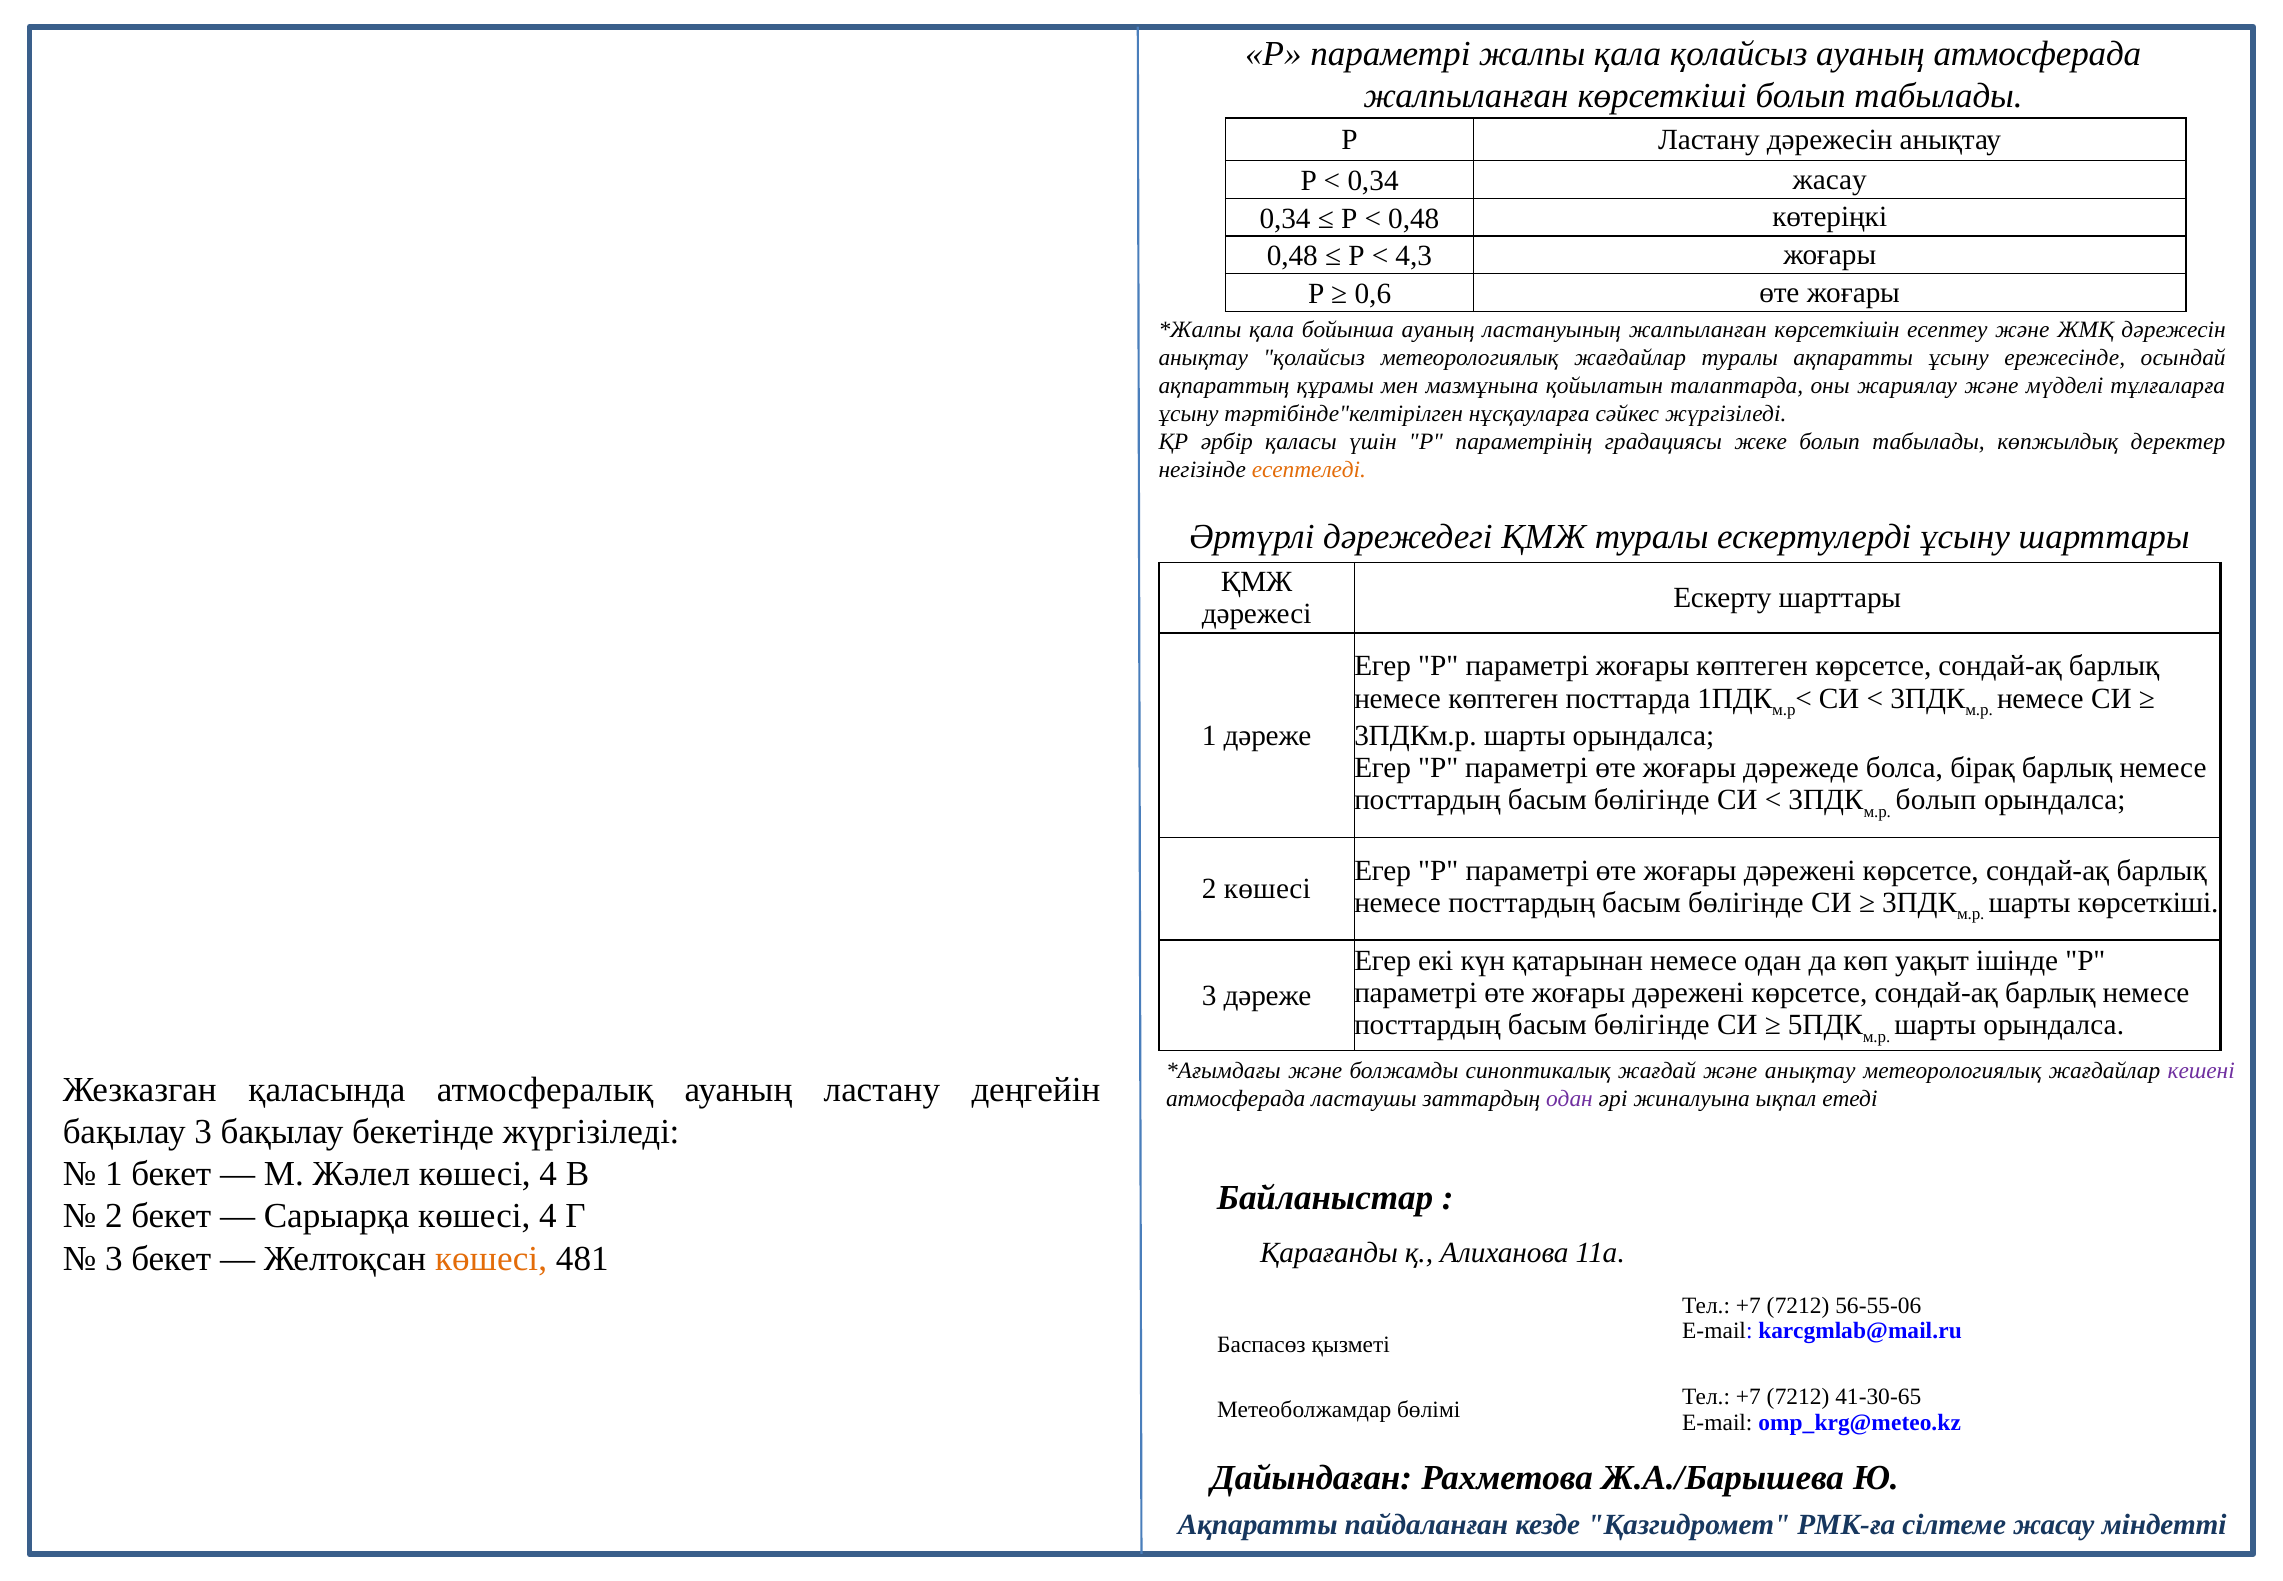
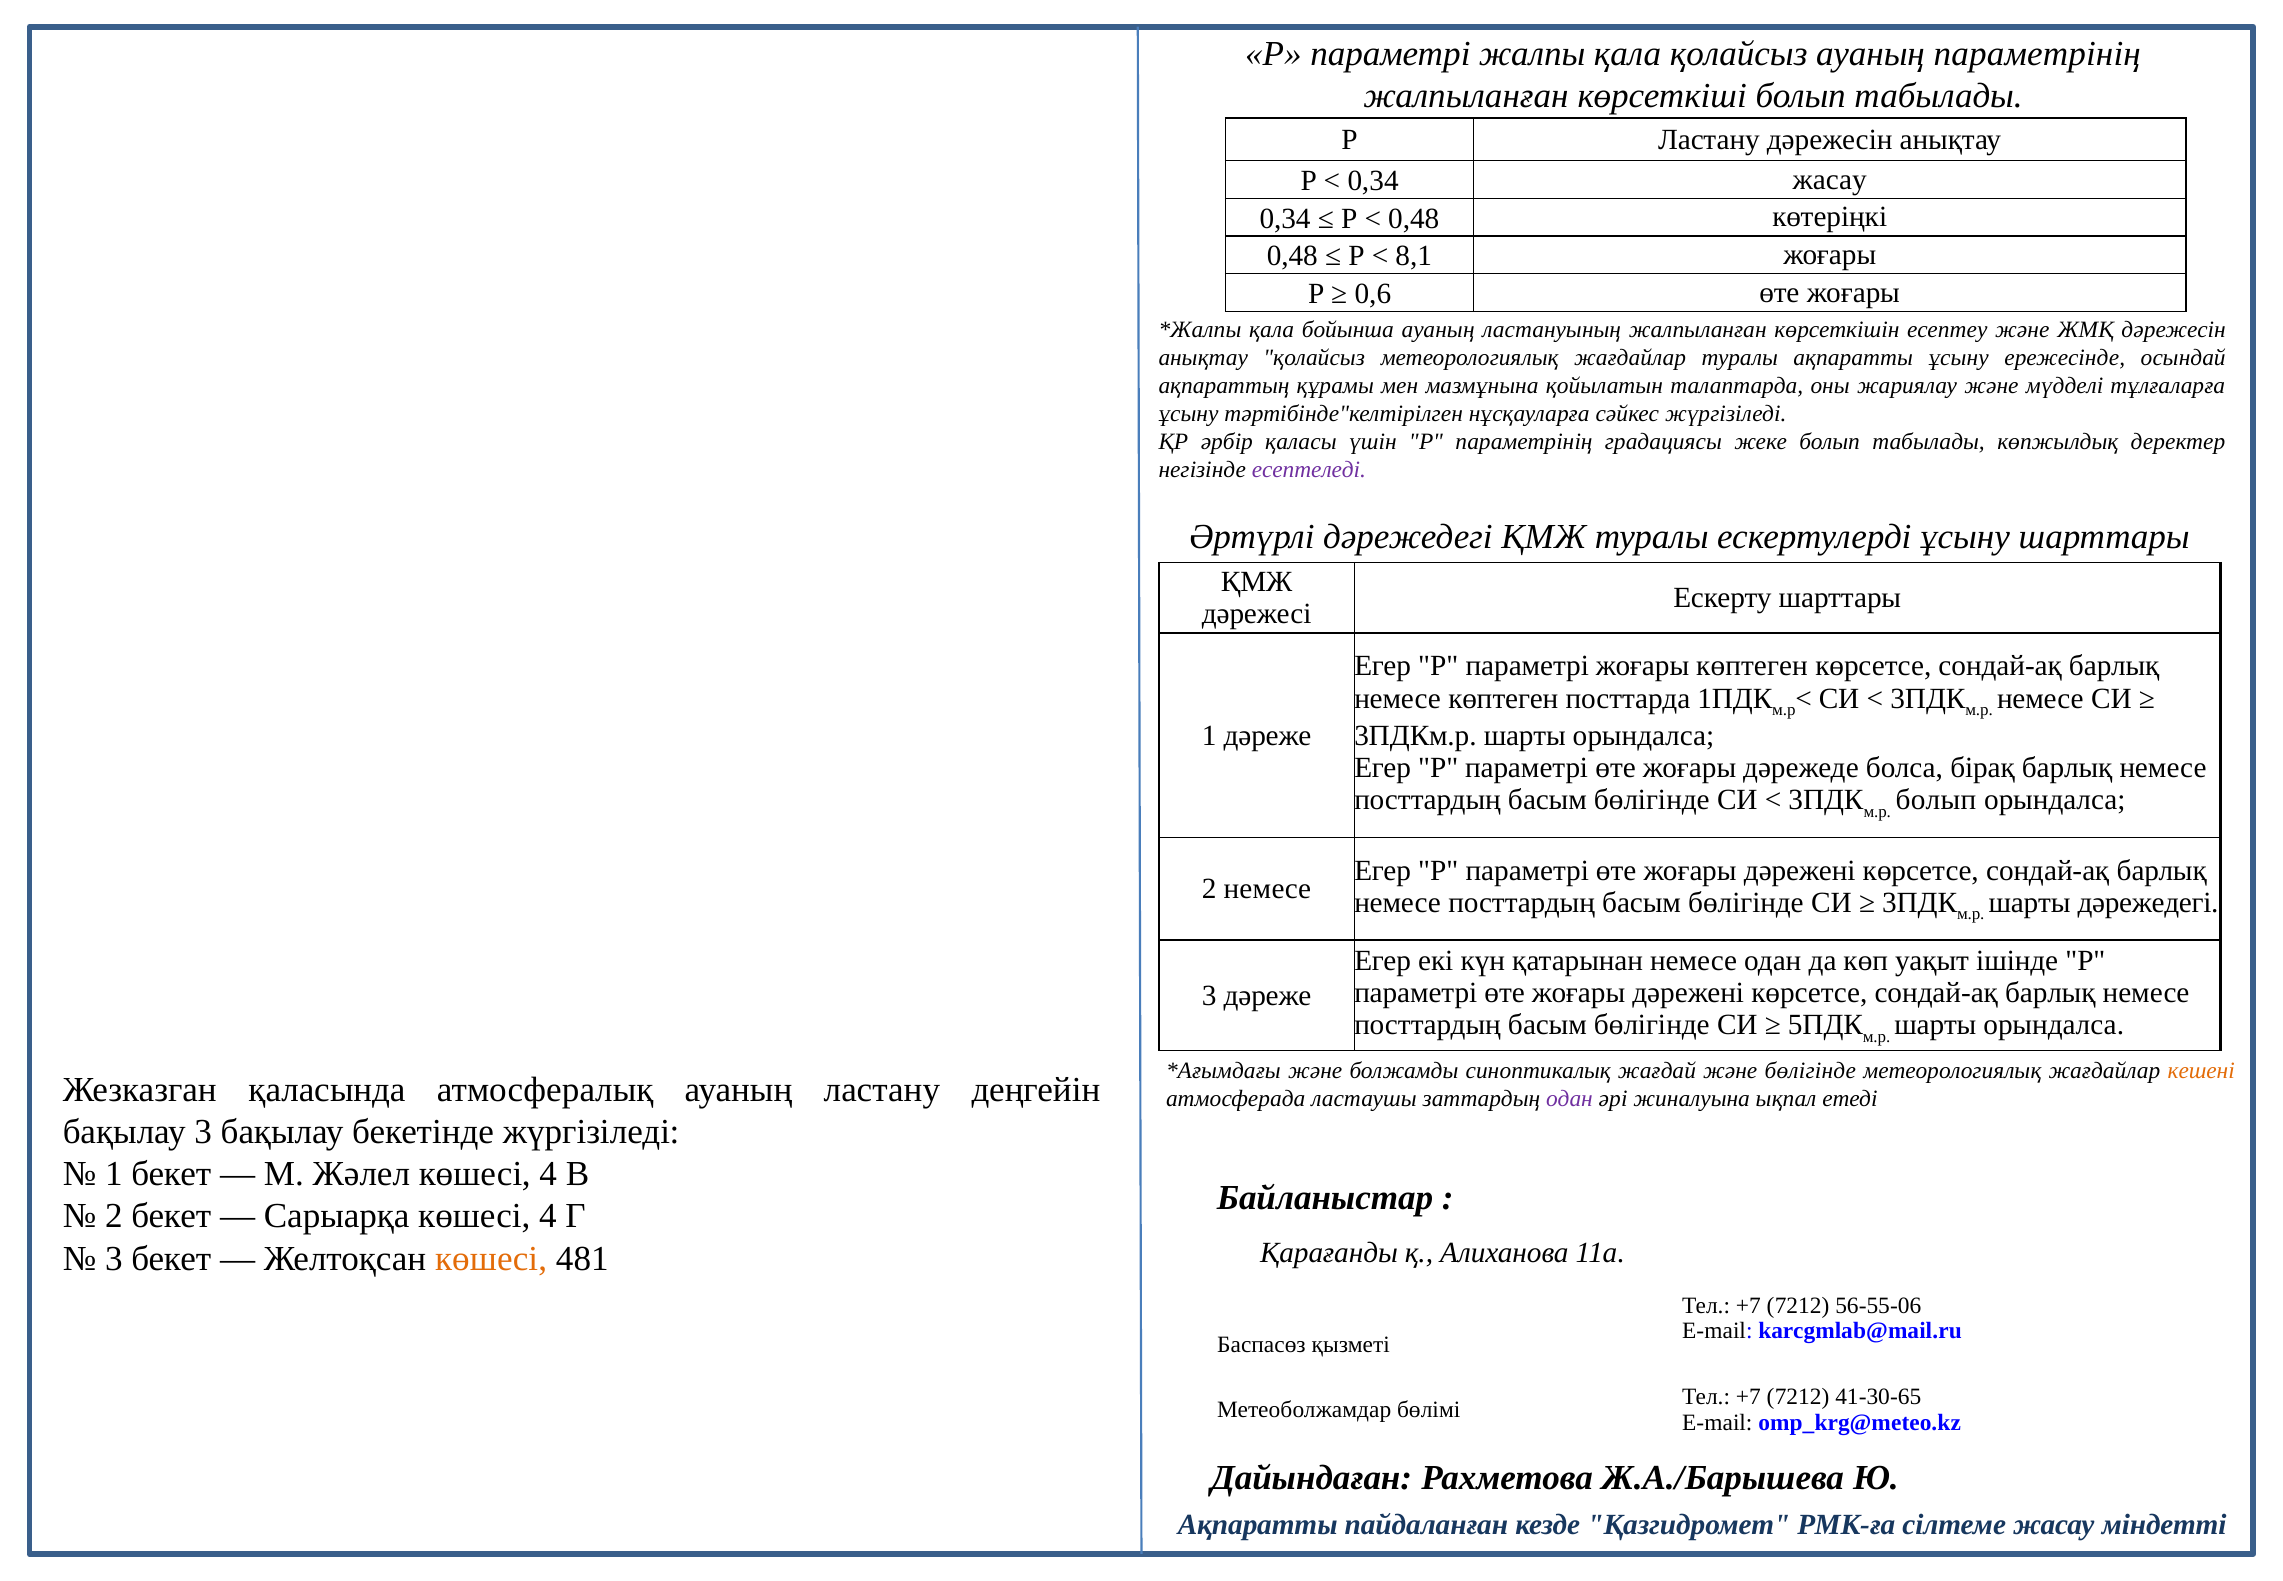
ауаның атмосферада: атмосферада -> параметрінің
4,3: 4,3 -> 8,1
есептеледі colour: orange -> purple
2 көшесі: көшесі -> немесе
шарты көрсеткіші: көрсеткіші -> дәрежедегі
және анықтау: анықтау -> бөлігінде
кешені colour: purple -> orange
